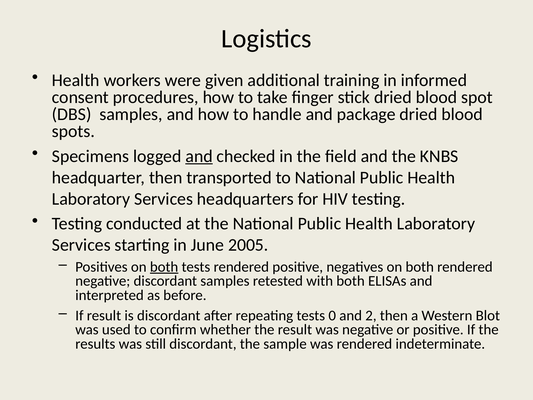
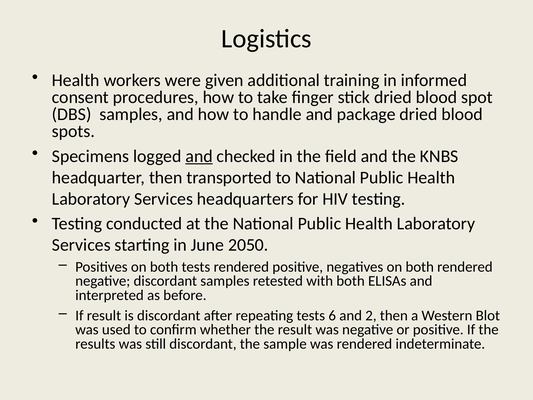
2005: 2005 -> 2050
both at (164, 267) underline: present -> none
0: 0 -> 6
